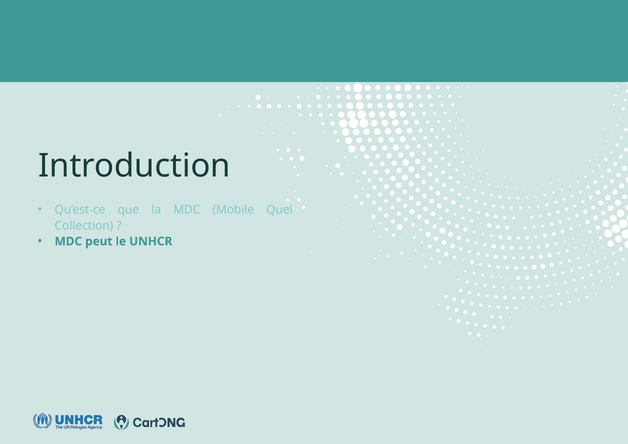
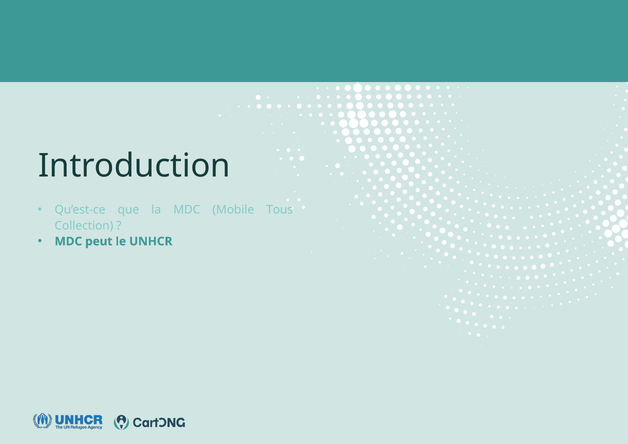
Quel: Quel -> Tous
